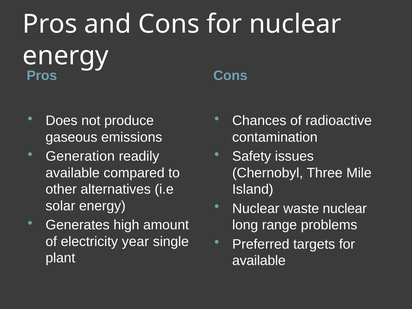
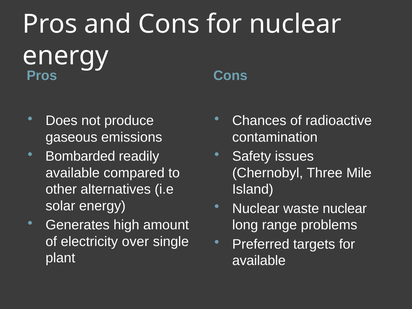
Generation: Generation -> Bombarded
year: year -> over
